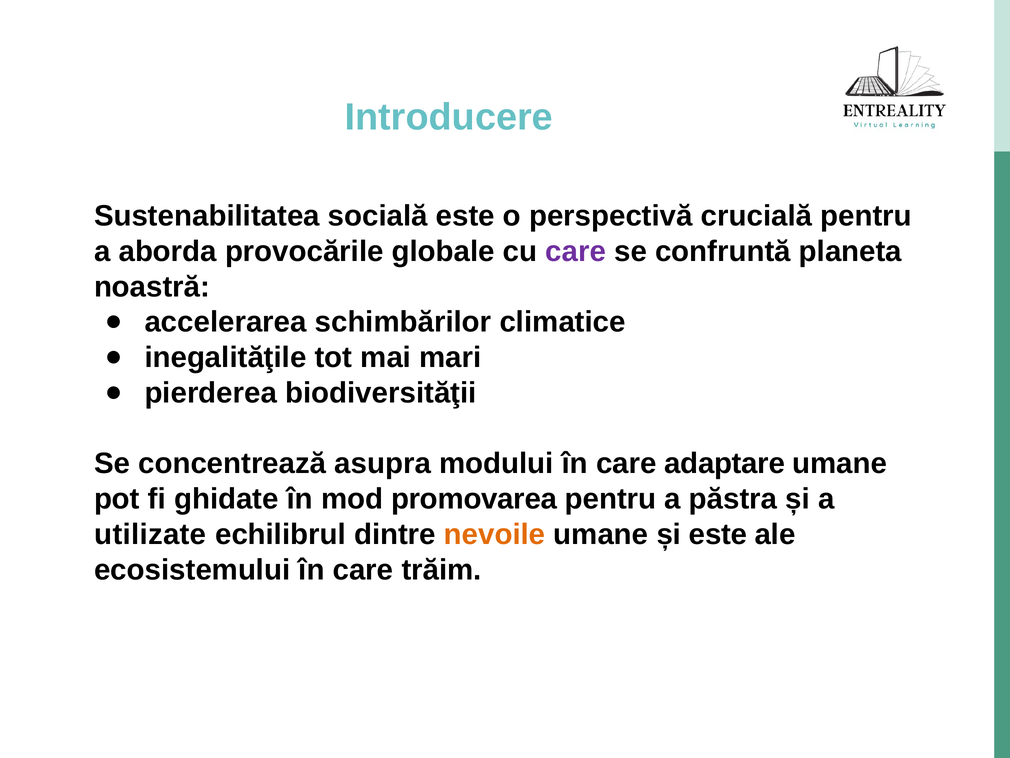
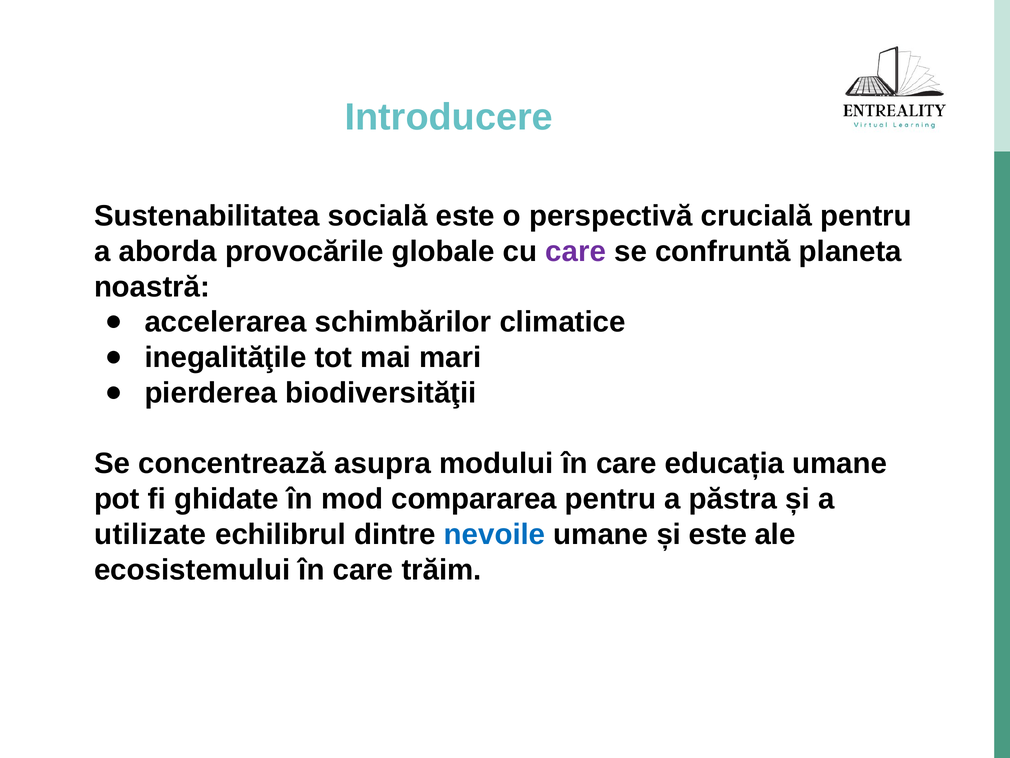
adaptare: adaptare -> educația
promovarea: promovarea -> compararea
nevoile colour: orange -> blue
